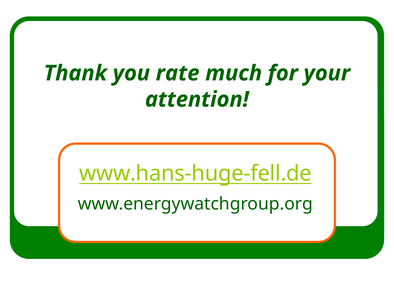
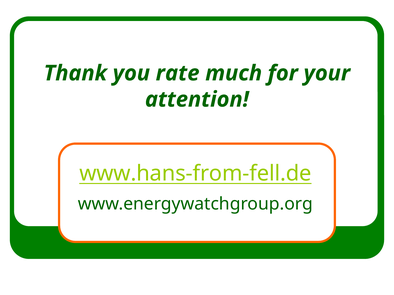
www.hans-huge-fell.de: www.hans-huge-fell.de -> www.hans-from-fell.de
